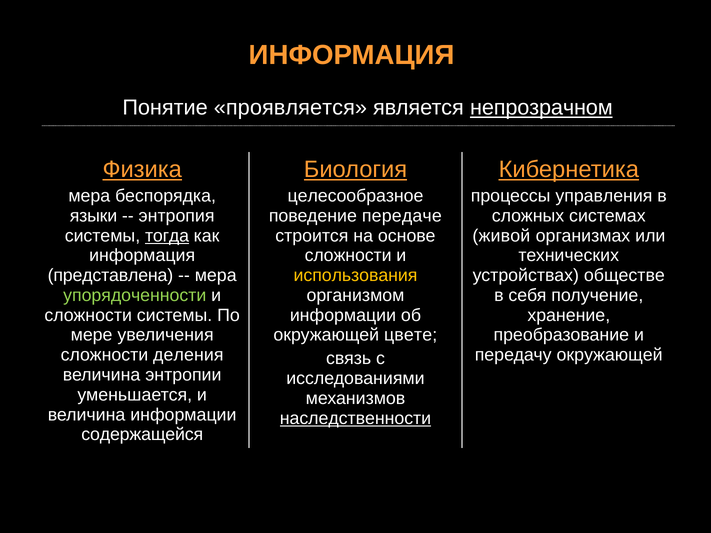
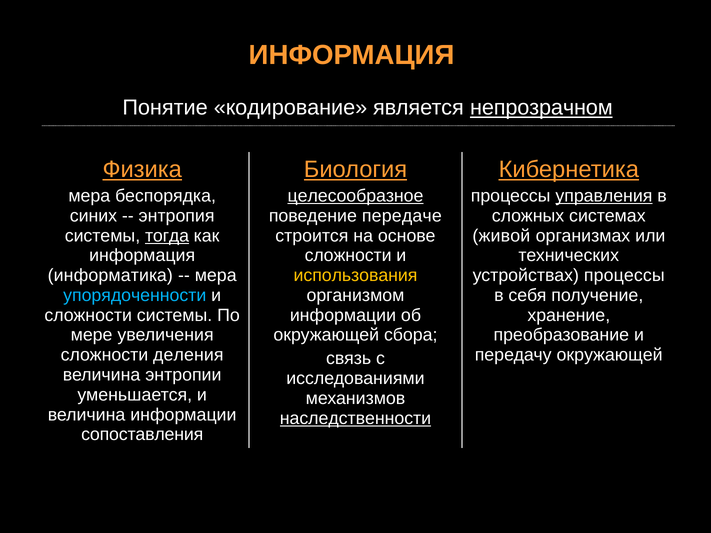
проявляется: проявляется -> кодирование
целесообразное underline: none -> present
управления underline: none -> present
языки: языки -> синих
представлена: представлена -> информатика
устройствах обществе: обществе -> процессы
упорядоченности colour: light green -> light blue
цвете: цвете -> сбора
содержащейся: содержащейся -> сопоставления
